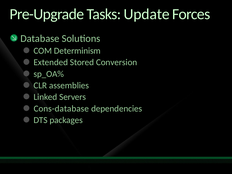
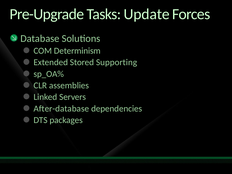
Conversion: Conversion -> Supporting
Cons-database: Cons-database -> After-database
